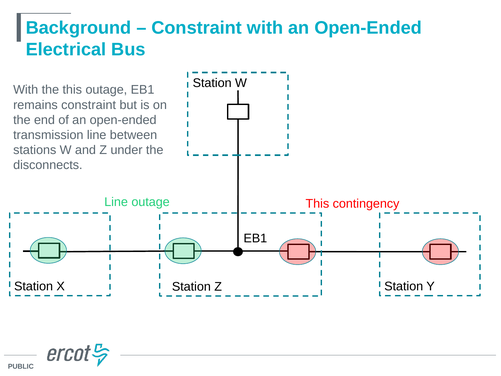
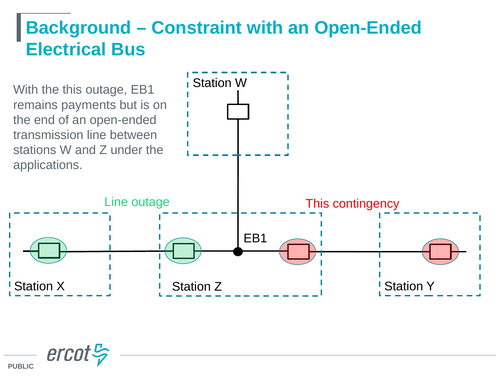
remains constraint: constraint -> payments
disconnects: disconnects -> applications
